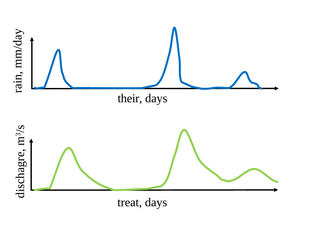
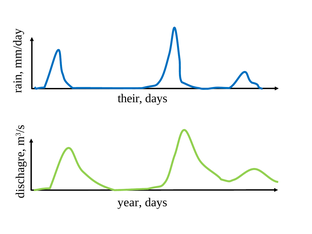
treat: treat -> year
